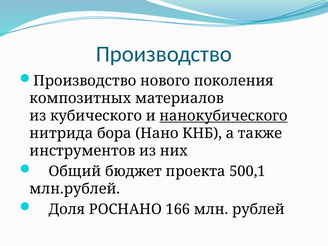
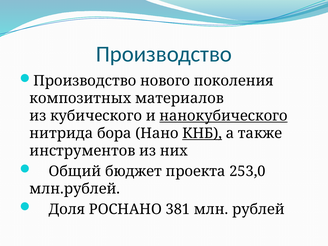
КНБ underline: none -> present
500,1: 500,1 -> 253,0
166: 166 -> 381
